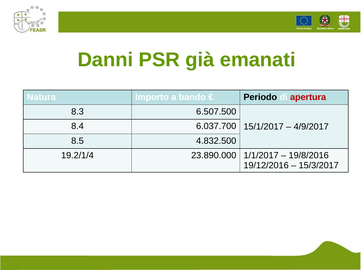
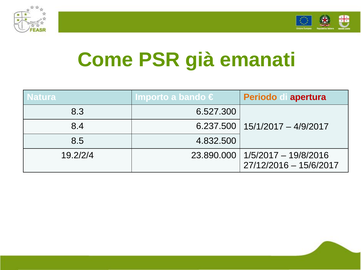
Danni: Danni -> Come
Periodo colour: black -> orange
6.507.500: 6.507.500 -> 6.527.300
6.037.700: 6.037.700 -> 6.237.500
19.2/1/4: 19.2/1/4 -> 19.2/2/4
1/1/2017: 1/1/2017 -> 1/5/2017
19/12/2016: 19/12/2016 -> 27/12/2016
15/3/2017: 15/3/2017 -> 15/6/2017
